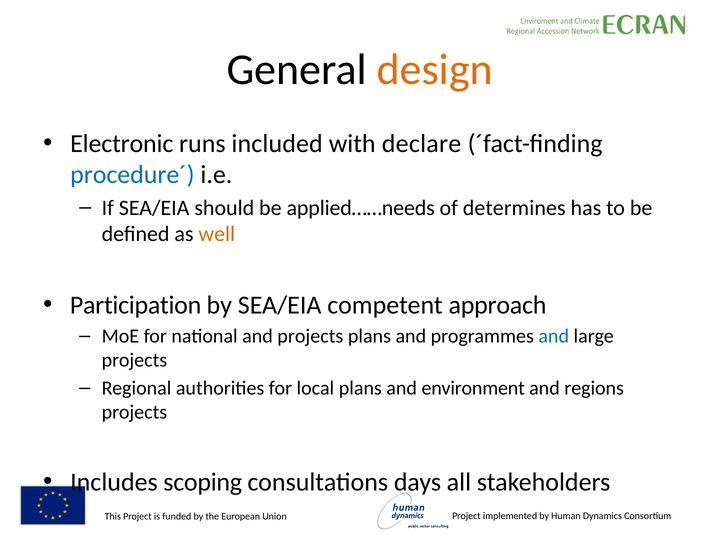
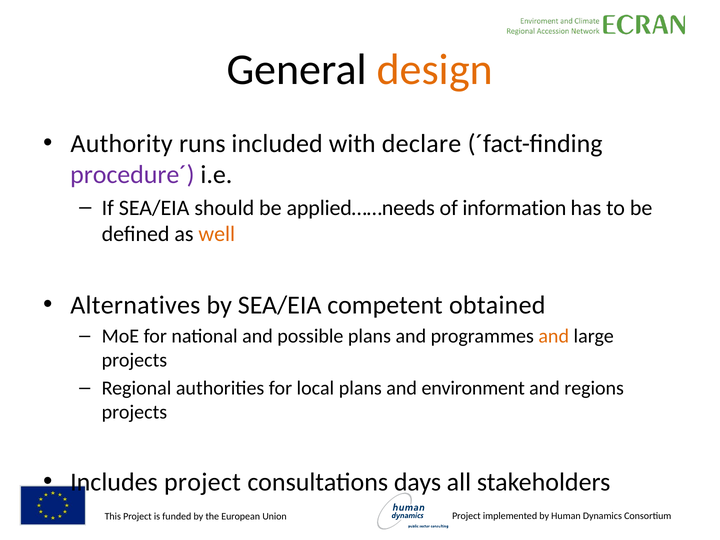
Electronic: Electronic -> Authority
procedure´ colour: blue -> purple
determines: determines -> information
Participation: Participation -> Alternatives
approach: approach -> obtained
and projects: projects -> possible
and at (554, 336) colour: blue -> orange
Includes scoping: scoping -> project
